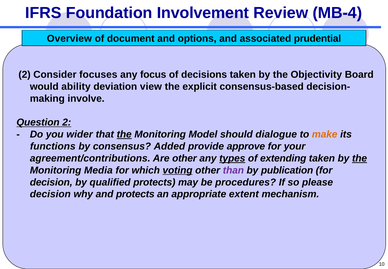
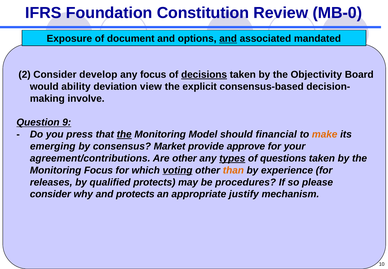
Involvement: Involvement -> Constitution
MB-4: MB-4 -> MB-0
Overview: Overview -> Exposure
and at (228, 39) underline: none -> present
prudential: prudential -> mandated
focuses: focuses -> develop
decisions underline: none -> present
Question 2: 2 -> 9
wider: wider -> press
dialogue: dialogue -> financial
functions: functions -> emerging
Added: Added -> Market
extending: extending -> questions
the at (360, 158) underline: present -> none
Monitoring Media: Media -> Focus
than colour: purple -> orange
publication: publication -> experience
decision at (51, 182): decision -> releases
decision at (50, 194): decision -> consider
extent: extent -> justify
